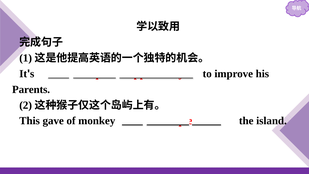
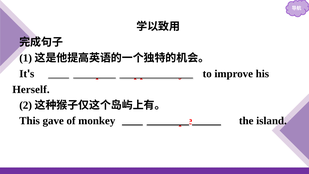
Parents: Parents -> Herself
